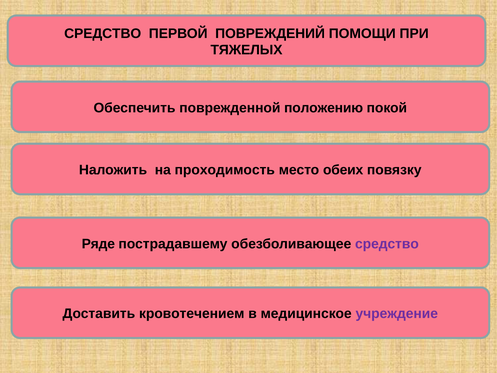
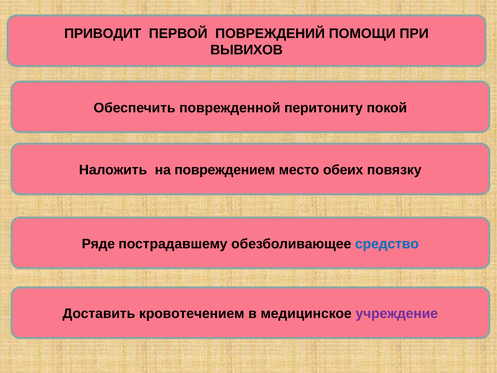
СРЕДСТВО at (103, 33): СРЕДСТВО -> ПРИВОДИТ
ТЯЖЕЛЫХ: ТЯЖЕЛЫХ -> ВЫВИХОВ
положению: положению -> перитониту
проходимость: проходимость -> повреждением
средство at (387, 244) colour: purple -> blue
